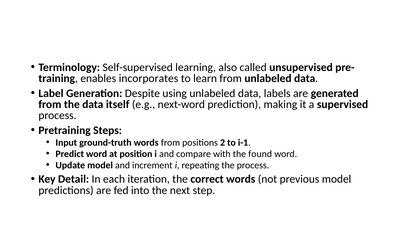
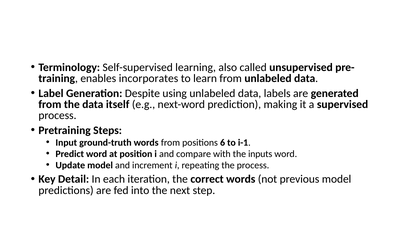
2: 2 -> 6
found: found -> inputs
